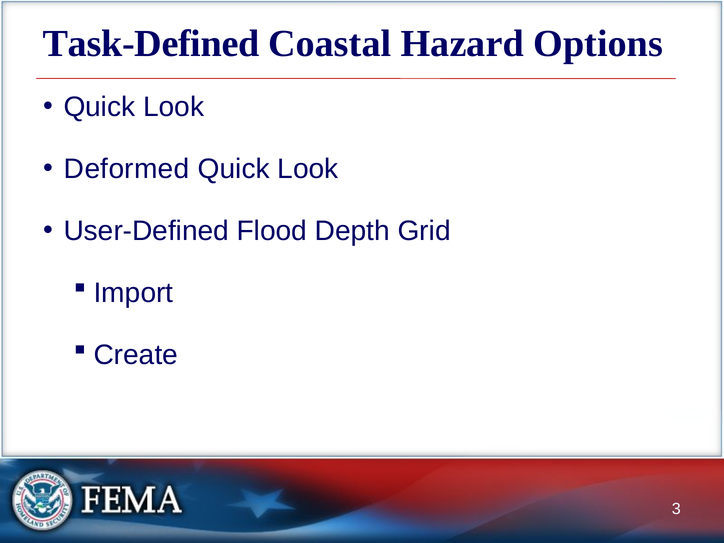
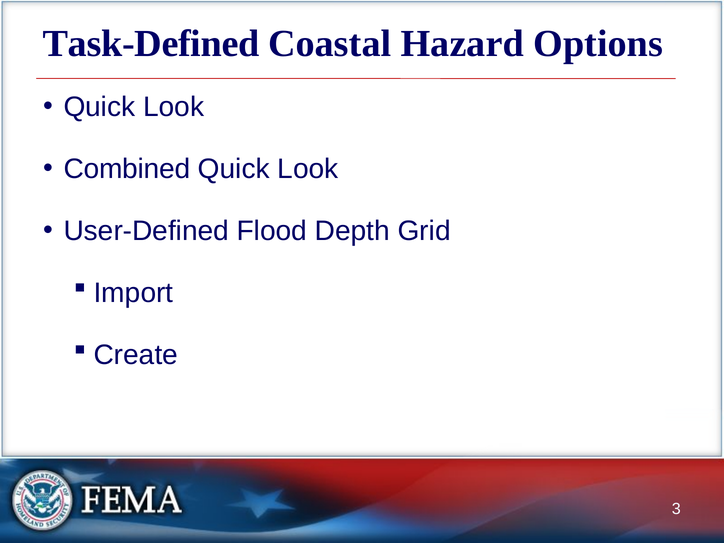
Deformed: Deformed -> Combined
